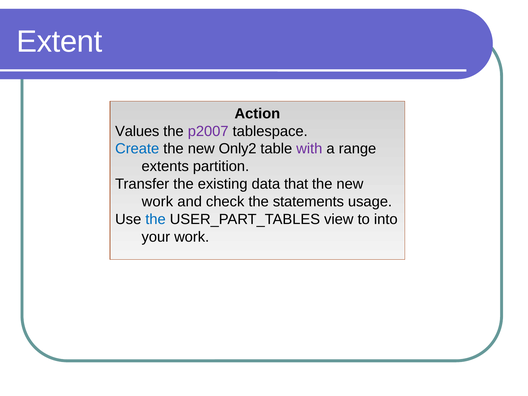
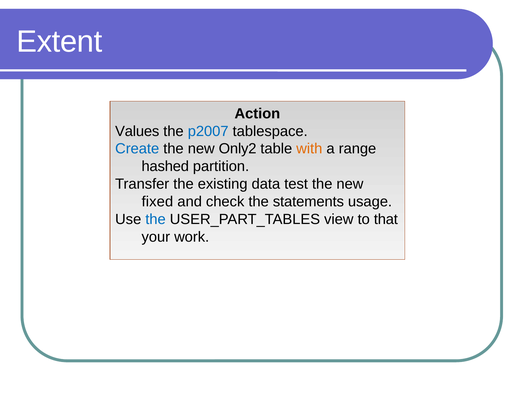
p2007 colour: purple -> blue
with colour: purple -> orange
extents: extents -> hashed
that: that -> test
work at (157, 202): work -> fixed
into: into -> that
